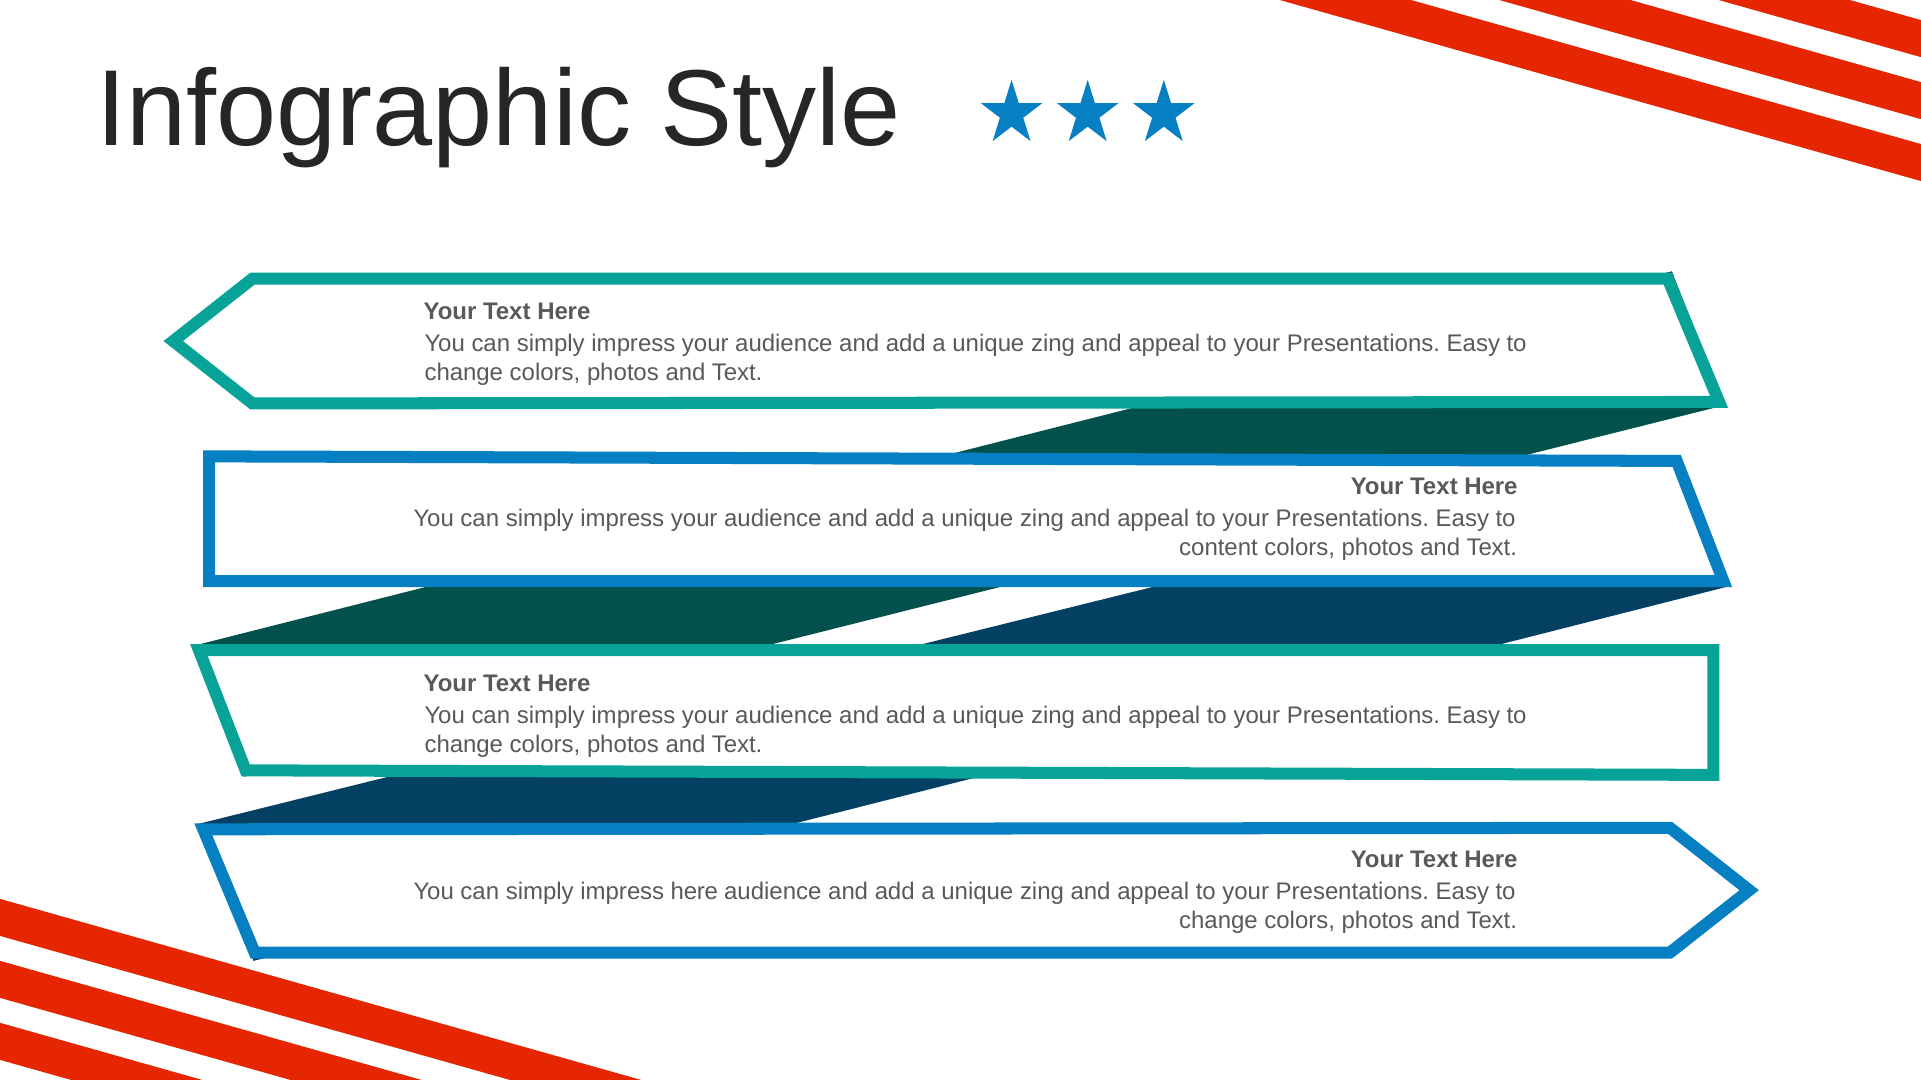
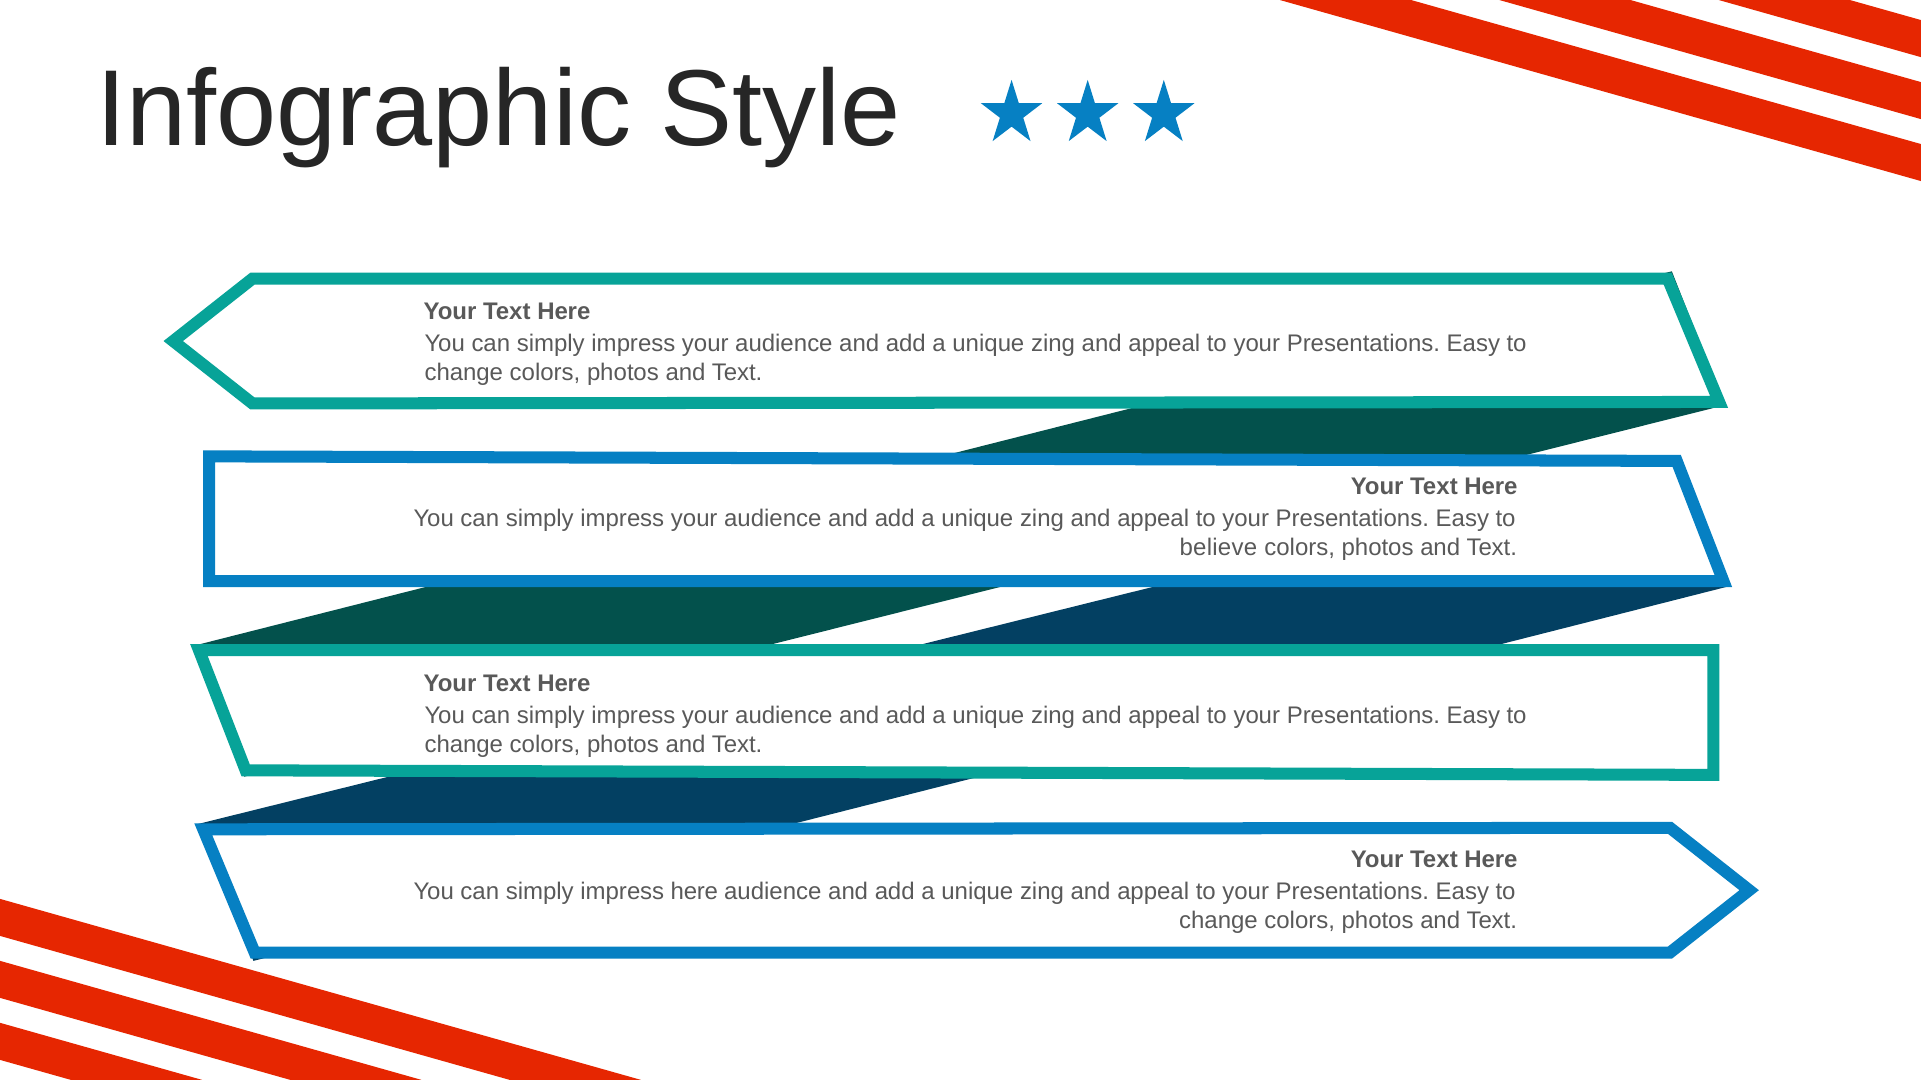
content: content -> believe
